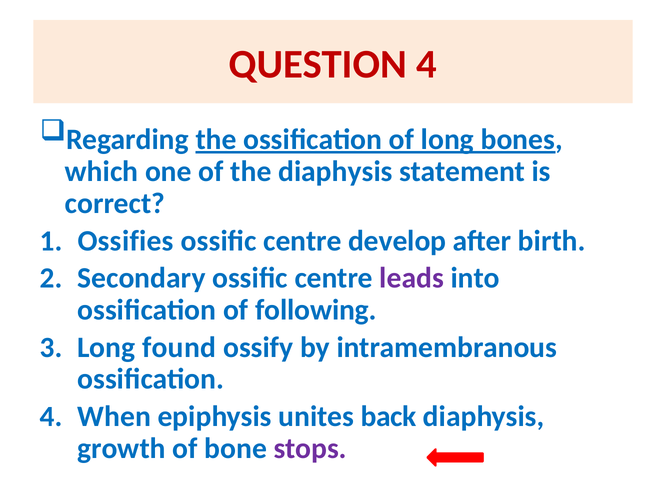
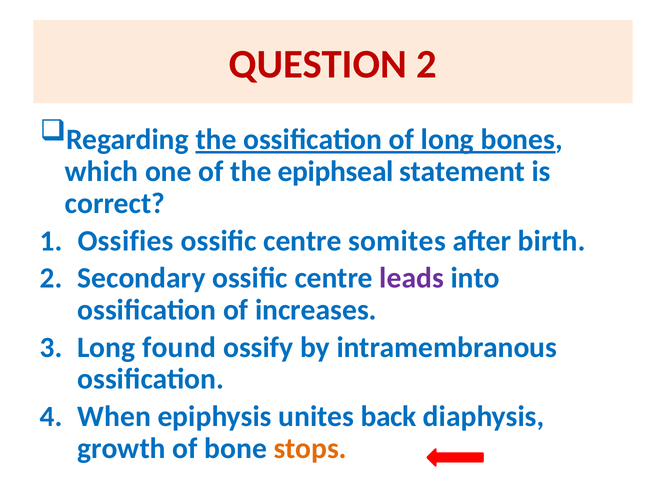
QUESTION 4: 4 -> 2
the diaphysis: diaphysis -> epiphseal
develop: develop -> somites
following: following -> increases
stops colour: purple -> orange
